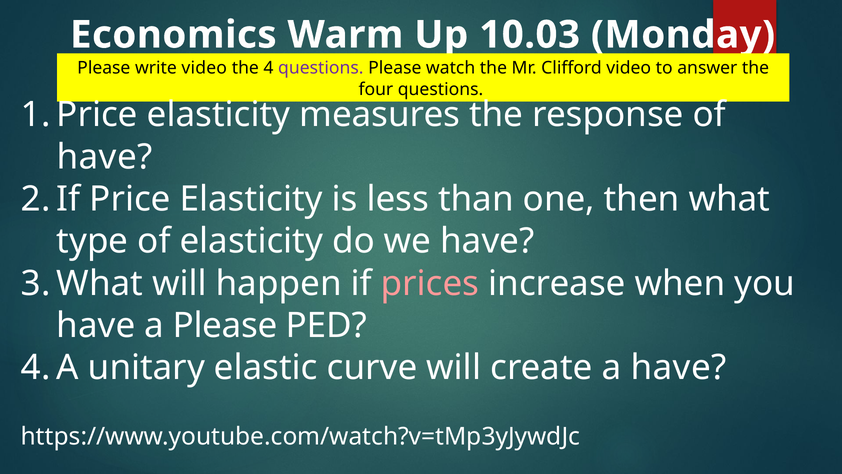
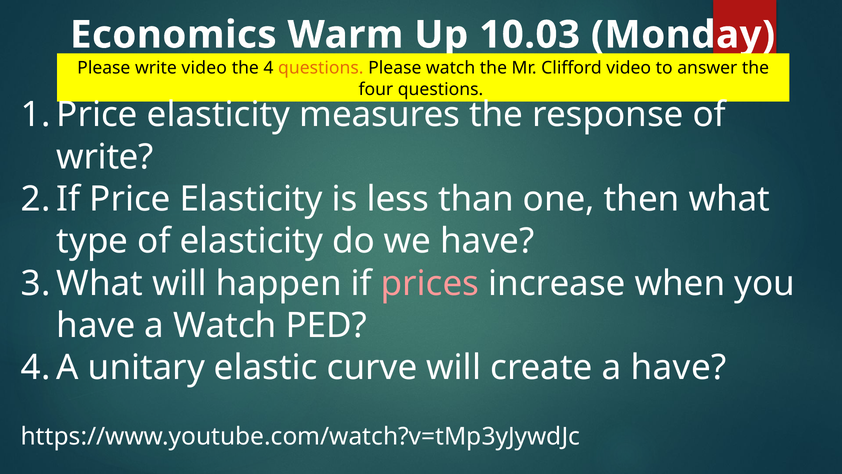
questions at (321, 68) colour: purple -> orange
have at (105, 157): have -> write
a Please: Please -> Watch
